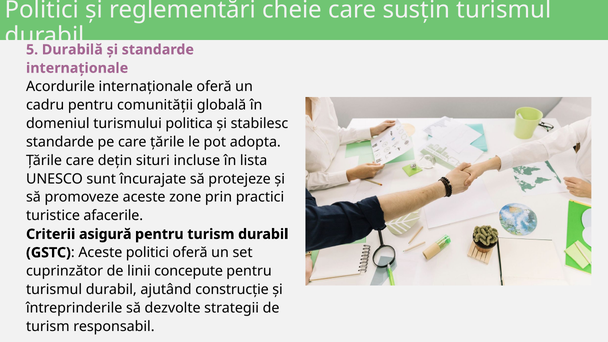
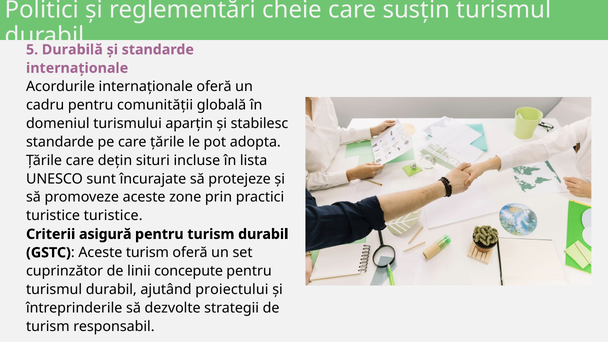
politica: politica -> aparțin
turistice afacerile: afacerile -> turistice
Aceste politici: politici -> turism
construcție: construcție -> proiectului
